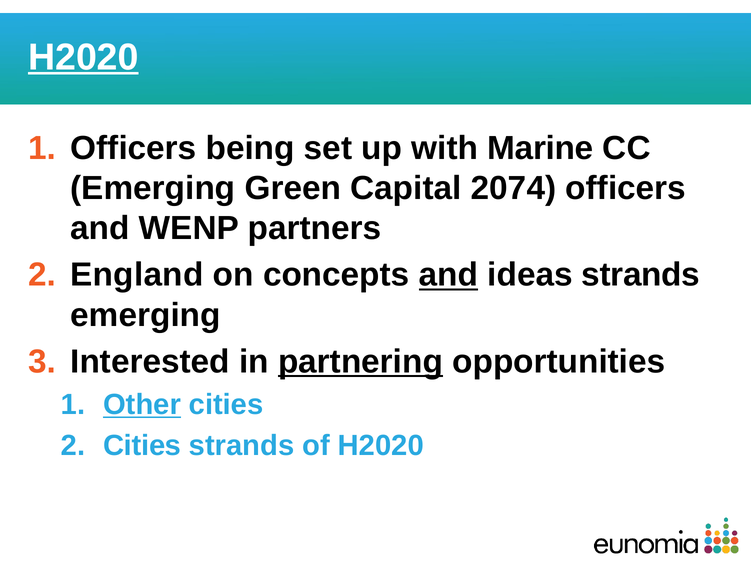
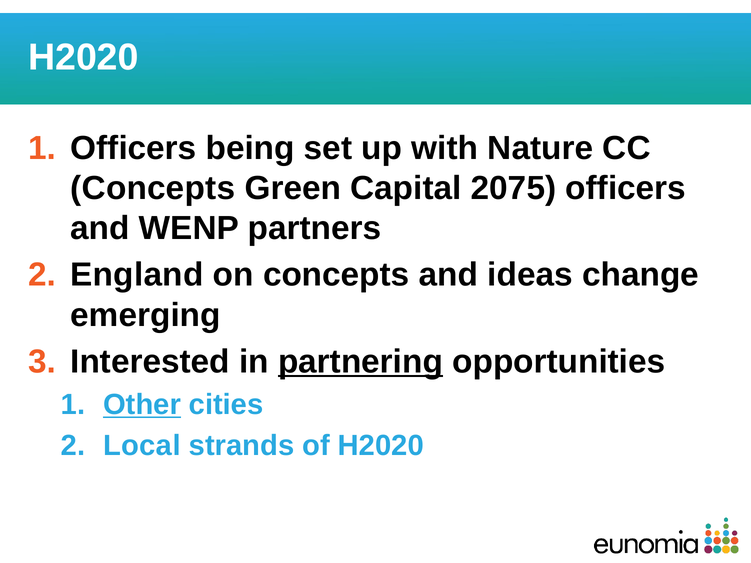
H2020 at (83, 57) underline: present -> none
Marine: Marine -> Nature
Emerging at (153, 188): Emerging -> Concepts
2074: 2074 -> 2075
and at (448, 275) underline: present -> none
ideas strands: strands -> change
Cities at (142, 446): Cities -> Local
